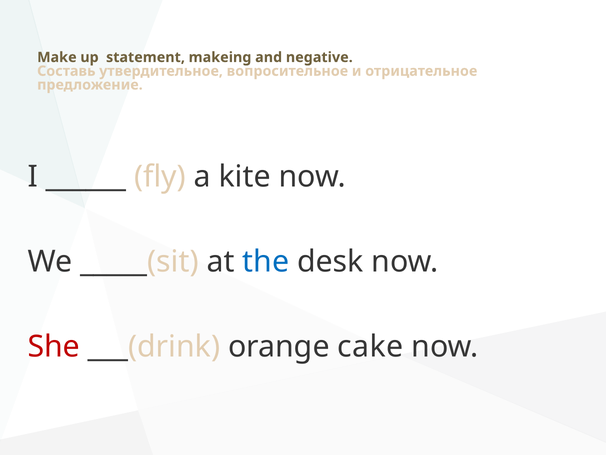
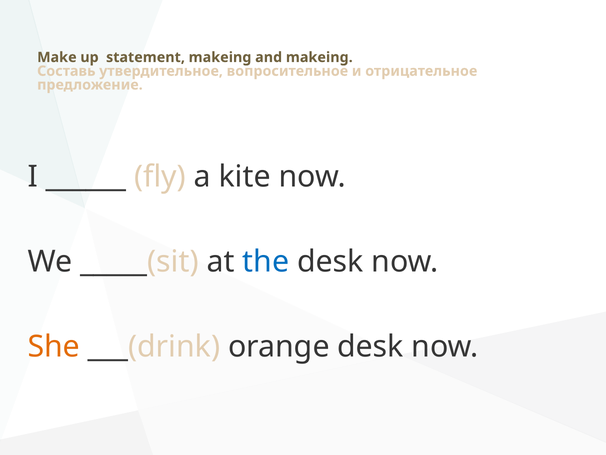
and negative: negative -> makeing
She colour: red -> orange
orange cake: cake -> desk
